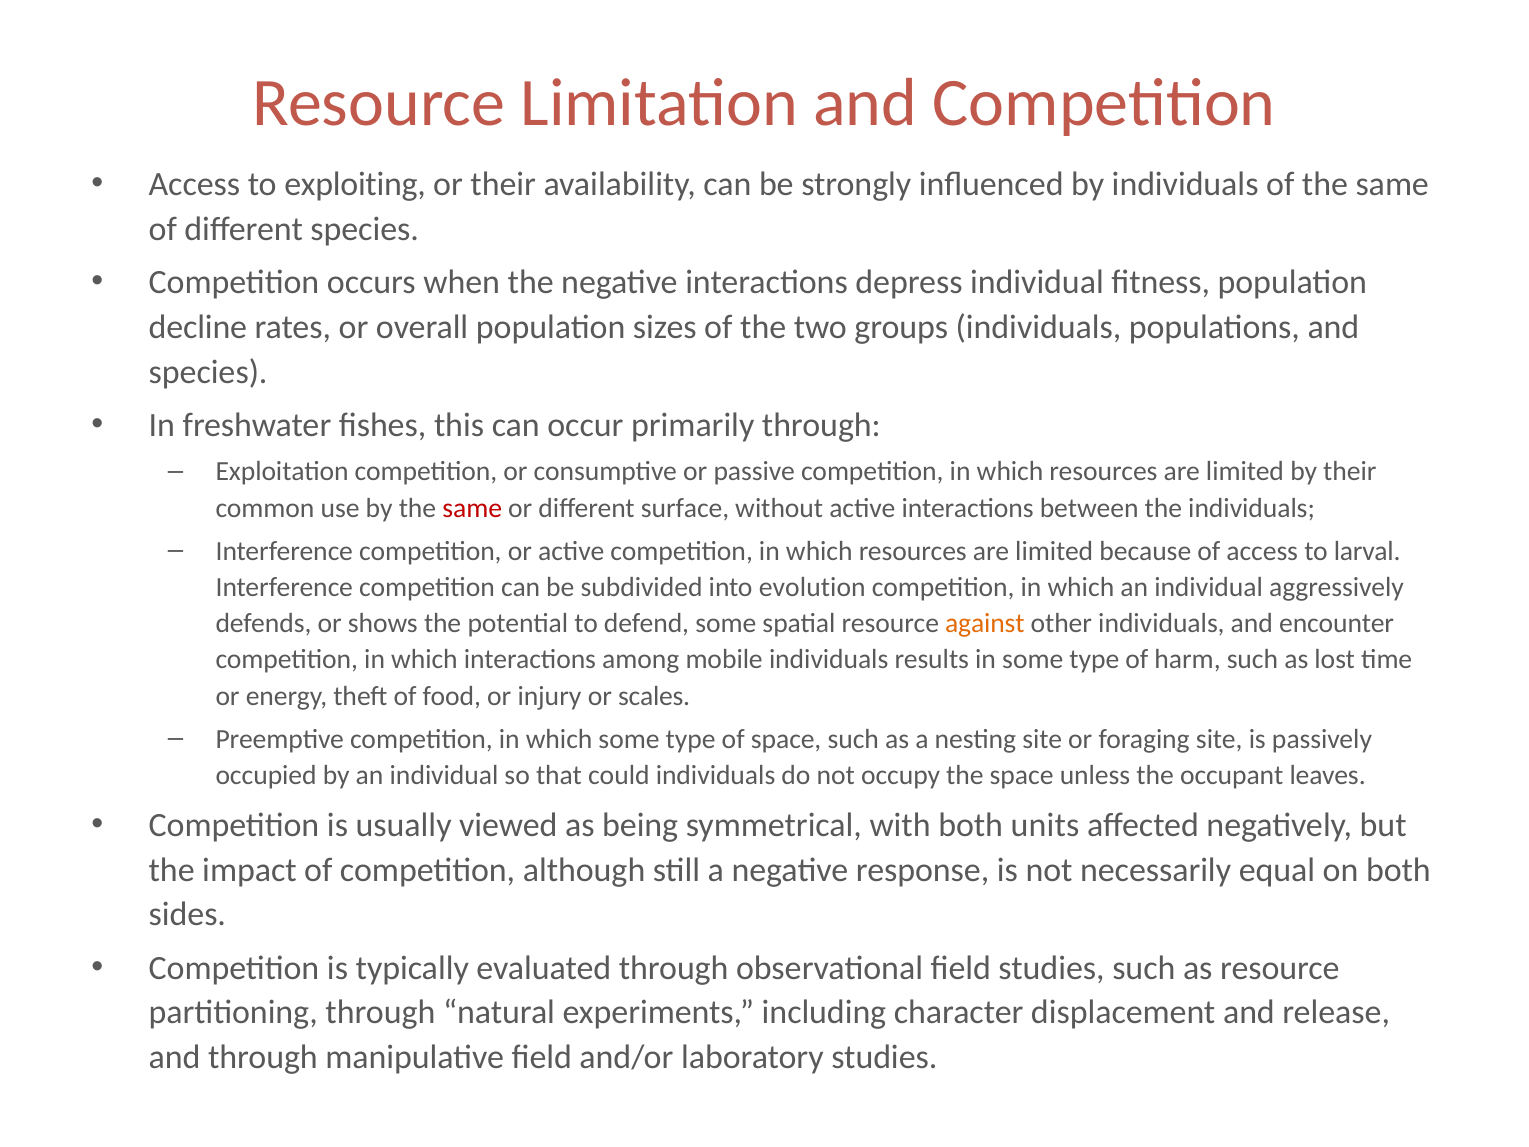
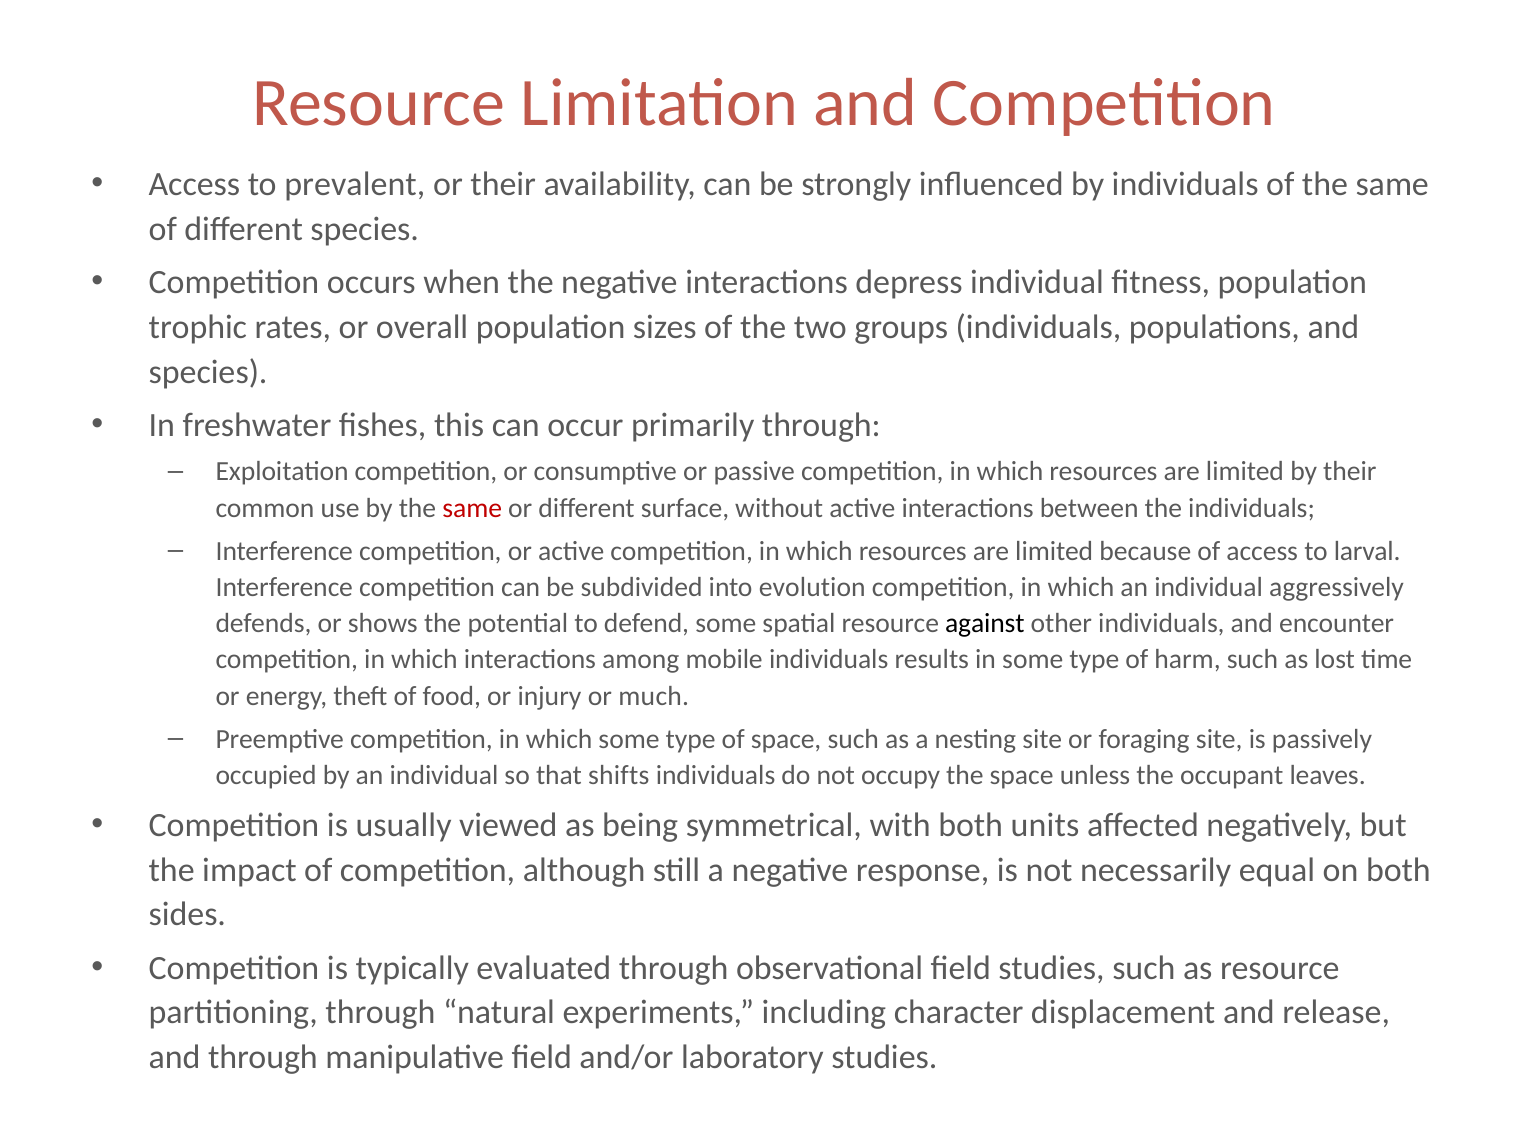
exploiting: exploiting -> prevalent
decline: decline -> trophic
against colour: orange -> black
scales: scales -> much
could: could -> shifts
